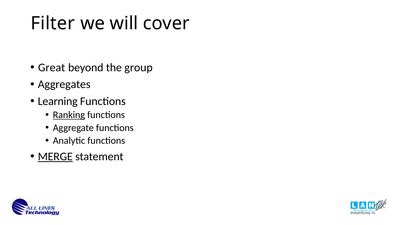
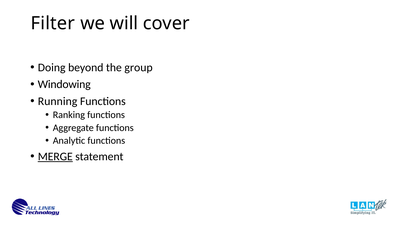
Great: Great -> Doing
Aggregates: Aggregates -> Windowing
Learning: Learning -> Running
Ranking underline: present -> none
